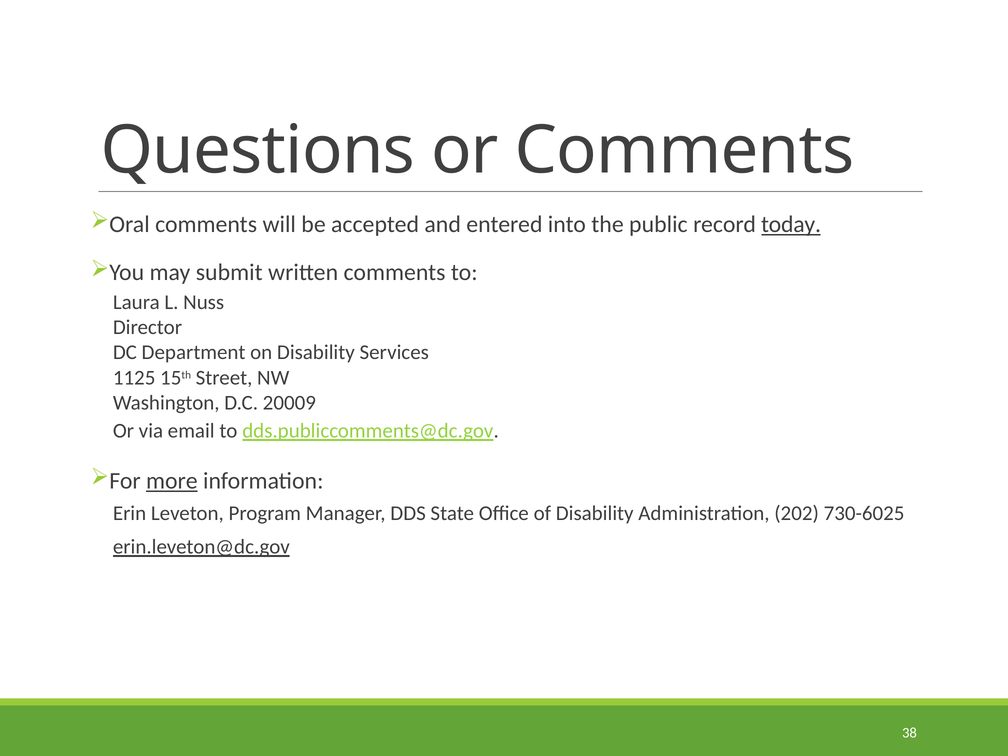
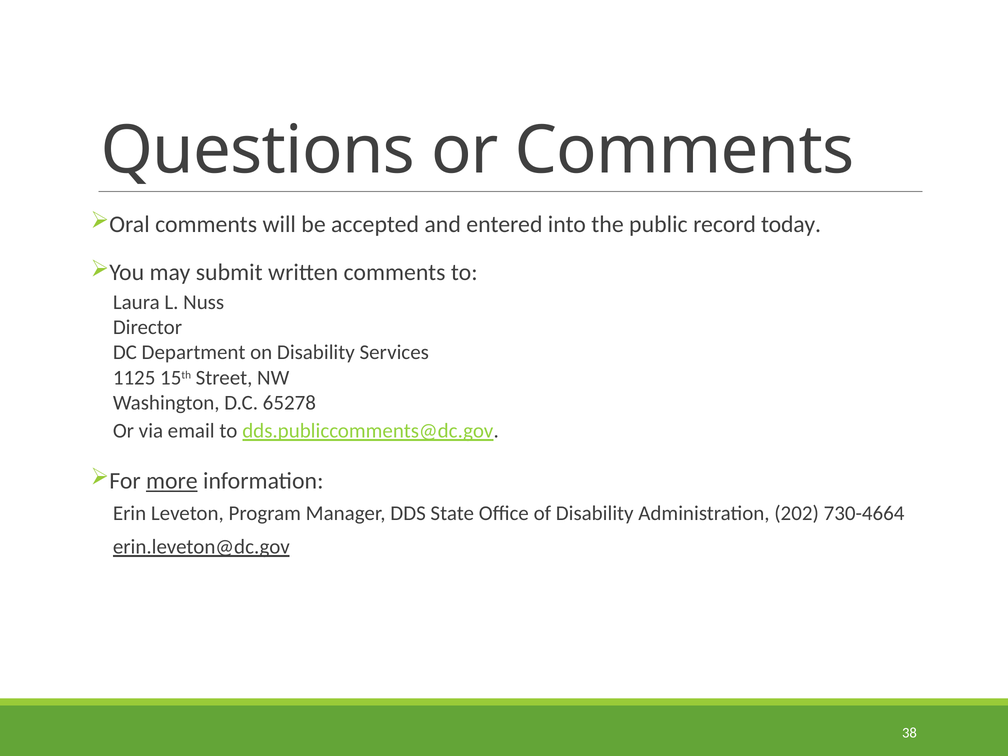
today underline: present -> none
20009: 20009 -> 65278
730-6025: 730-6025 -> 730-4664
